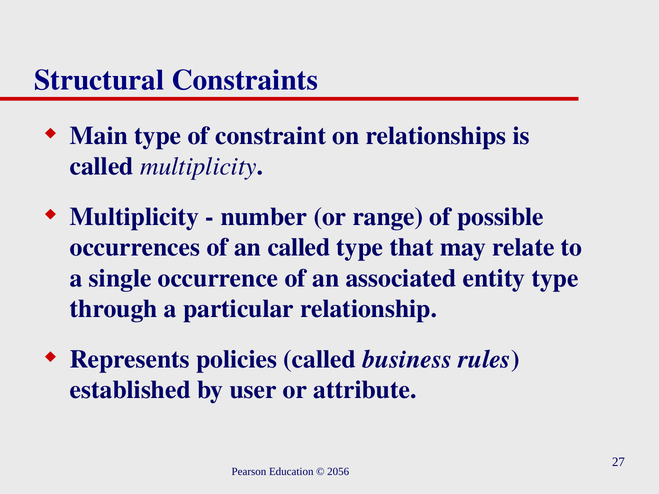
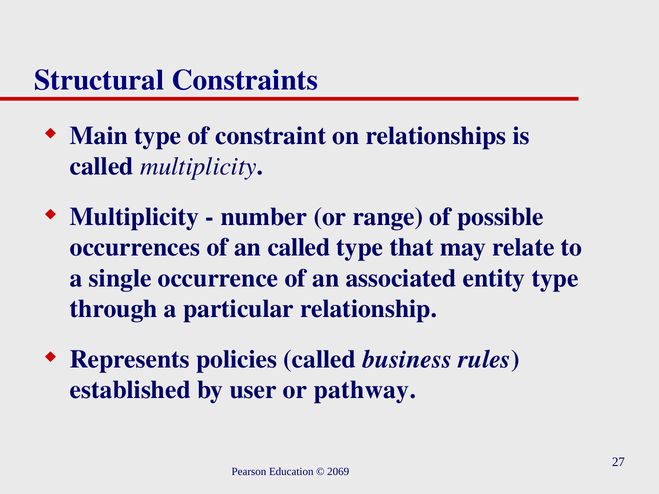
attribute: attribute -> pathway
2056: 2056 -> 2069
